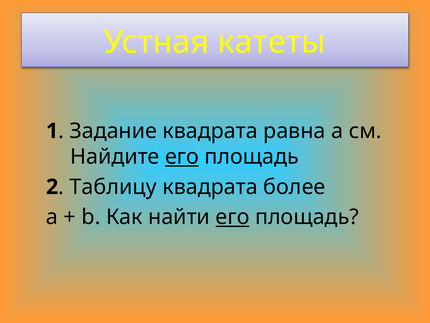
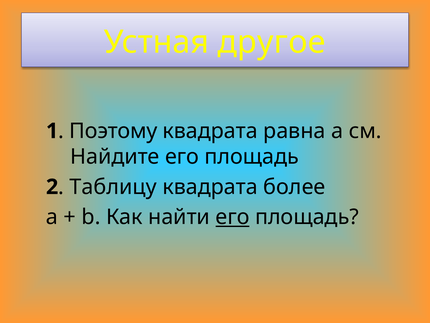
катеты: катеты -> другое
Задание: Задание -> Поэтому
его at (182, 157) underline: present -> none
